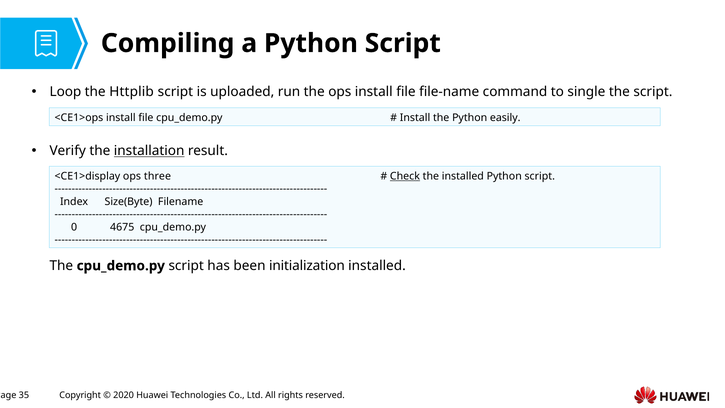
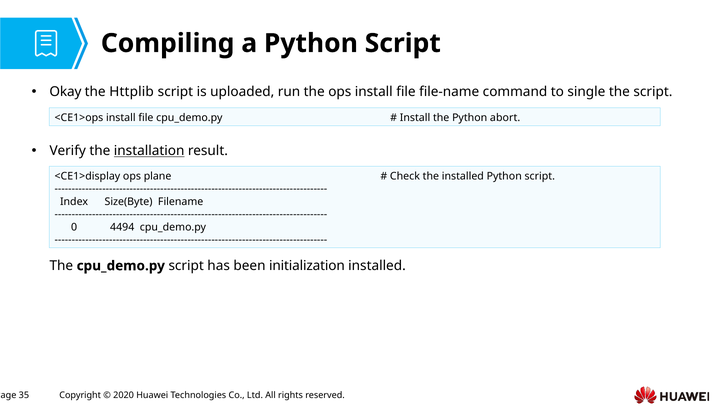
Loop: Loop -> Okay
easily: easily -> abort
three: three -> plane
Check underline: present -> none
4675: 4675 -> 4494
